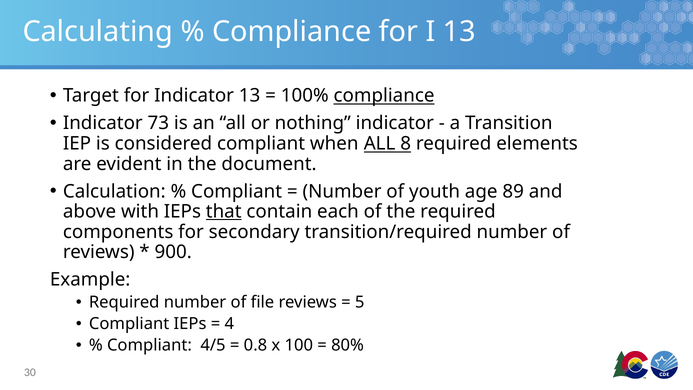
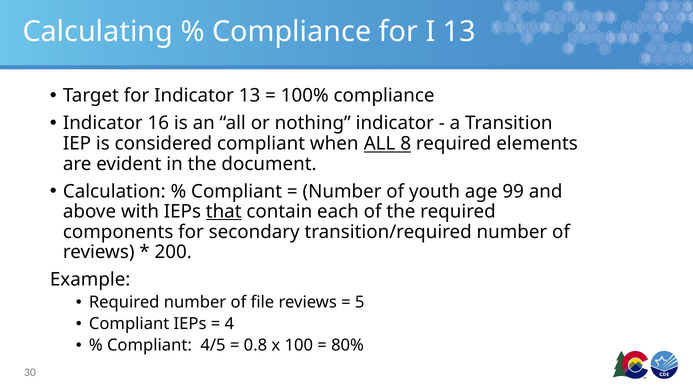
compliance at (384, 96) underline: present -> none
73: 73 -> 16
89: 89 -> 99
900: 900 -> 200
